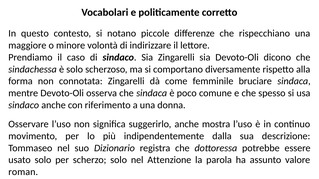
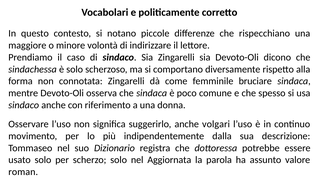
mostra: mostra -> volgari
Attenzione: Attenzione -> Aggiornata
